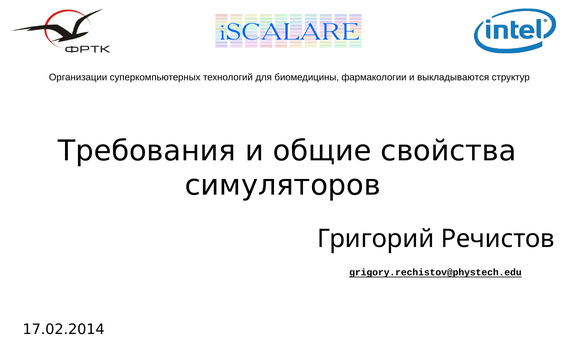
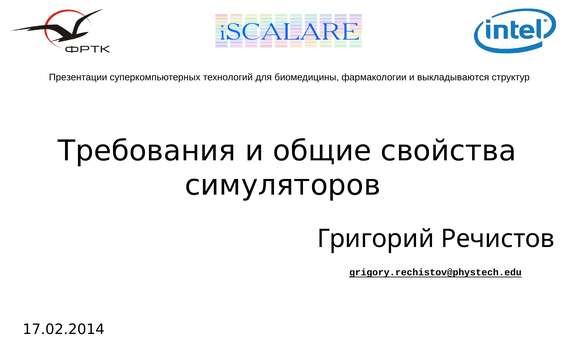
Организации: Организации -> Презентации
